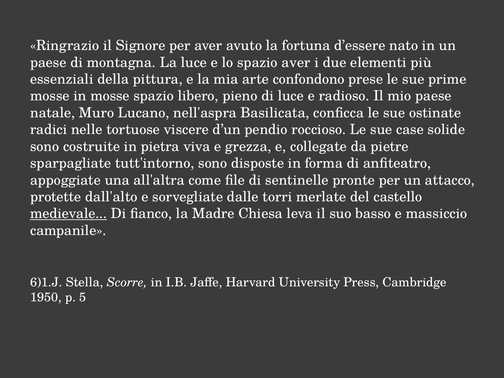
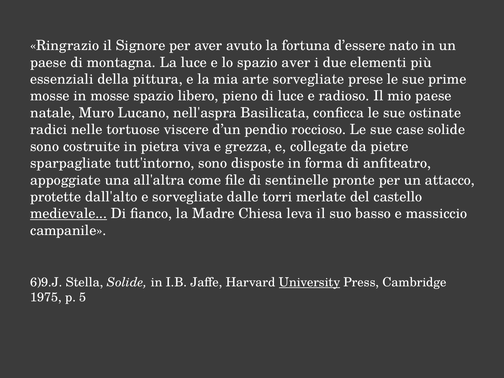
arte confondono: confondono -> sorvegliate
6)1.J: 6)1.J -> 6)9.J
Stella Scorre: Scorre -> Solide
University underline: none -> present
1950: 1950 -> 1975
